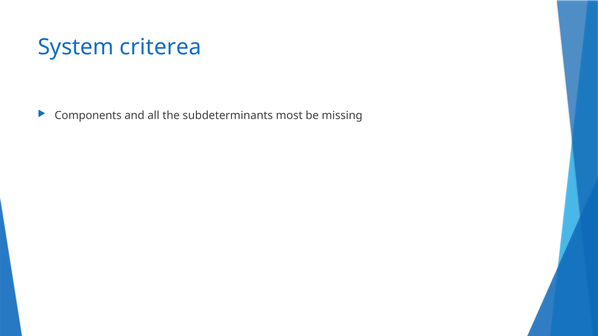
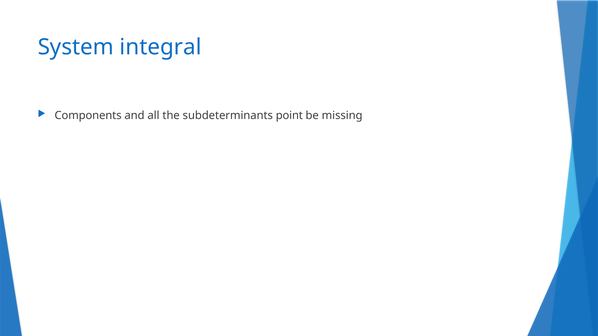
criterea: criterea -> integral
most: most -> point
